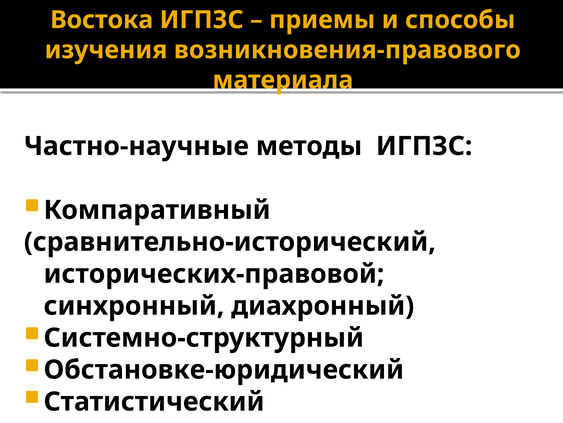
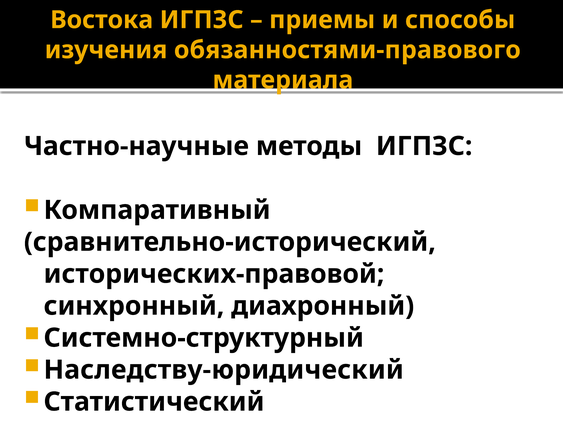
возникновения-правового: возникновения-правового -> обязанностями-правового
Обстановке-юридический: Обстановке-юридический -> Наследству-юридический
